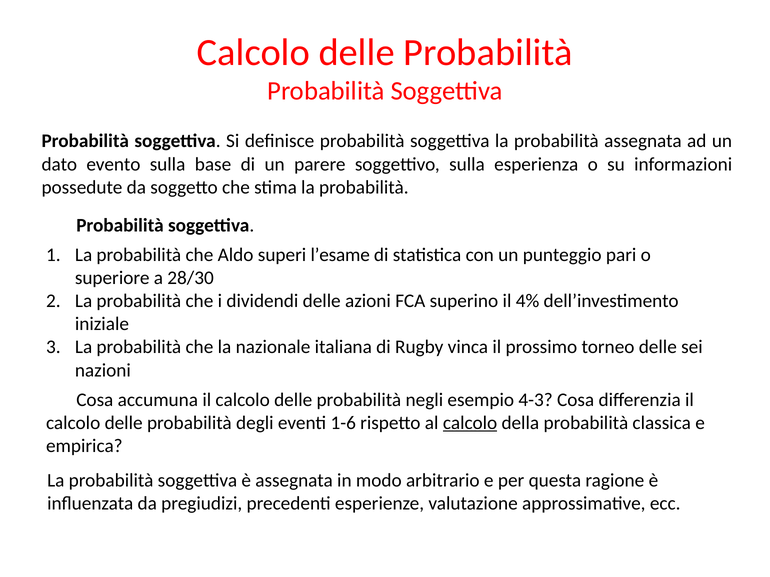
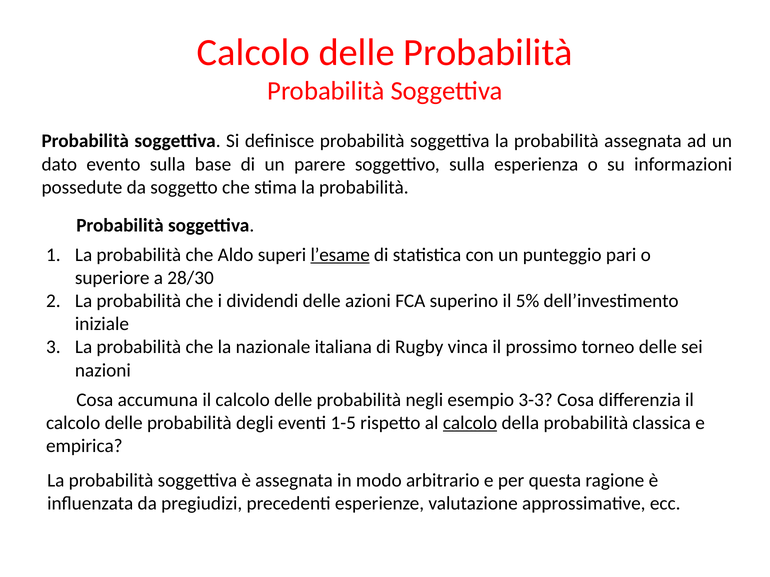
l’esame underline: none -> present
4%: 4% -> 5%
4-3: 4-3 -> 3-3
1-6: 1-6 -> 1-5
